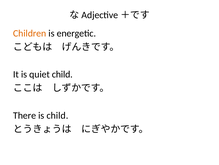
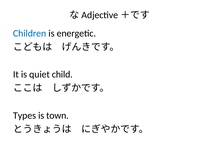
Children colour: orange -> blue
There: There -> Types
is child: child -> town
